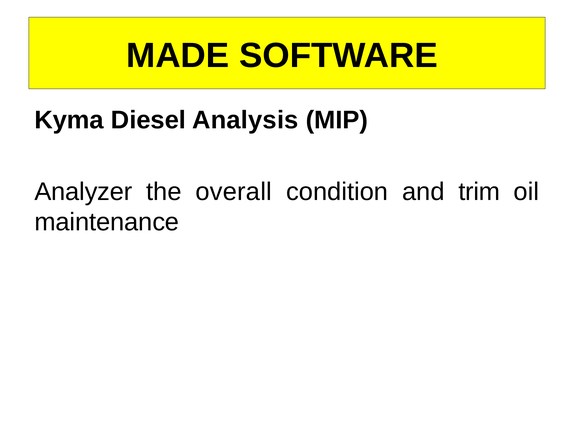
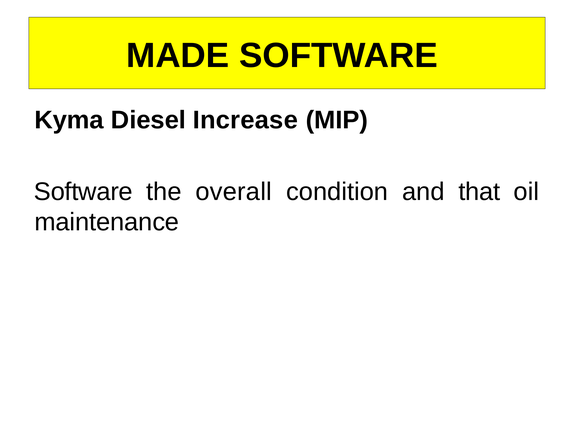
Analysis: Analysis -> Increase
Analyzer at (83, 192): Analyzer -> Software
trim: trim -> that
